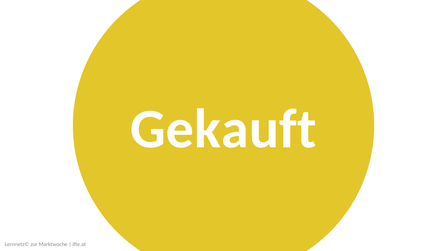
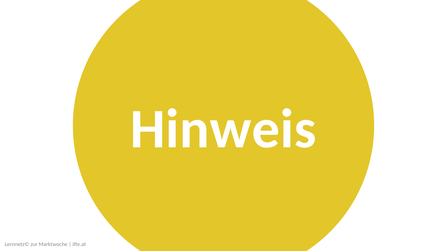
Gekauft: Gekauft -> Hinweis
